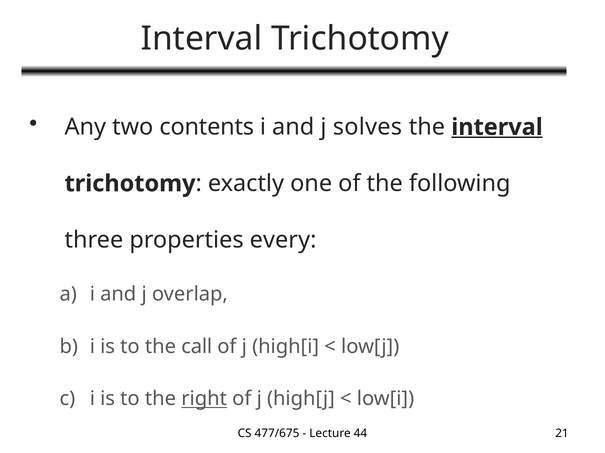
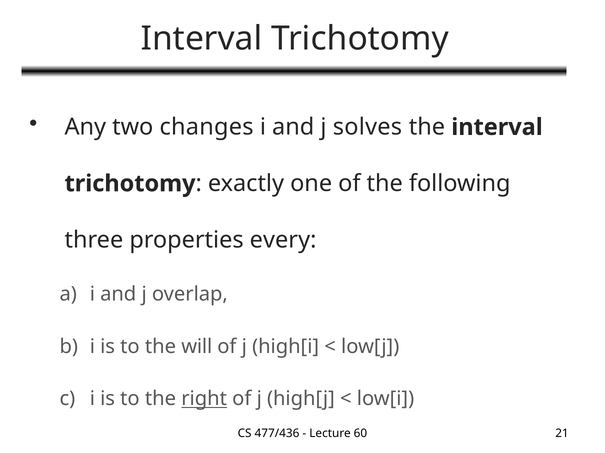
contents: contents -> changes
interval at (497, 127) underline: present -> none
call: call -> will
477/675: 477/675 -> 477/436
44: 44 -> 60
